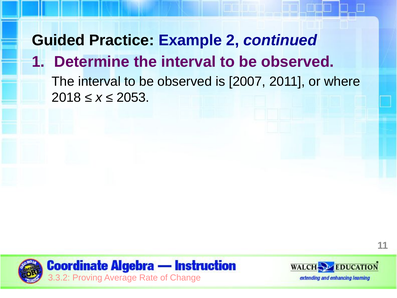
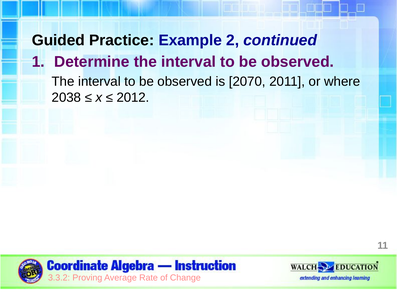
2007: 2007 -> 2070
2018: 2018 -> 2038
2053: 2053 -> 2012
